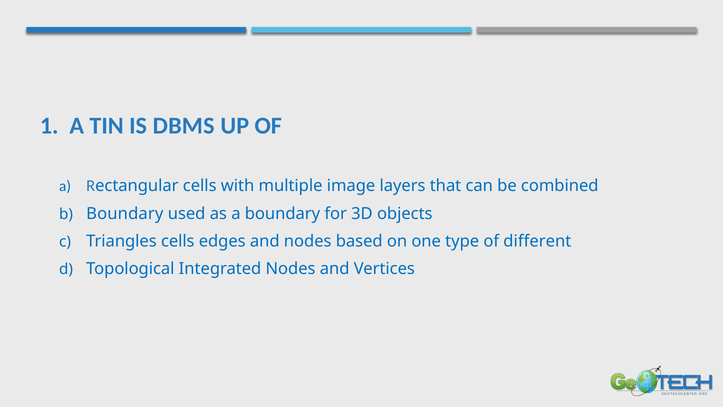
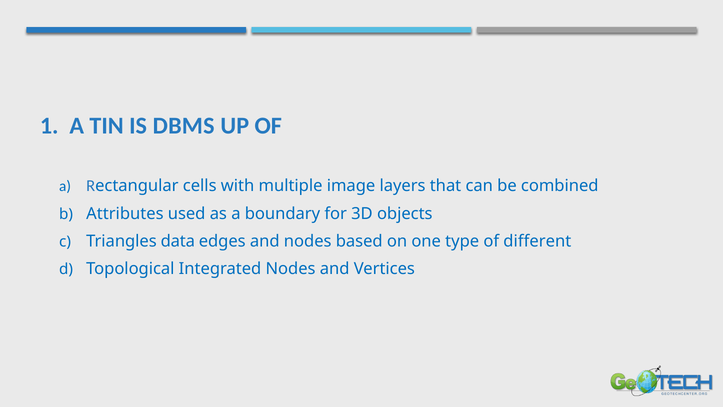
Boundary at (125, 213): Boundary -> Attributes
Triangles cells: cells -> data
